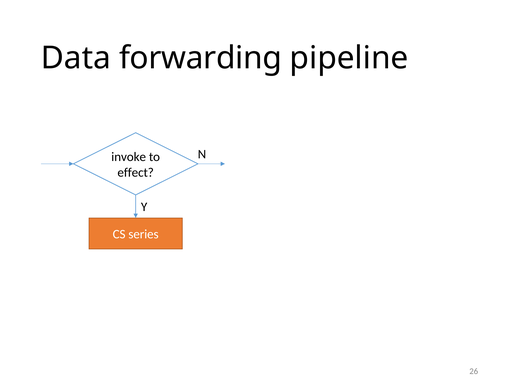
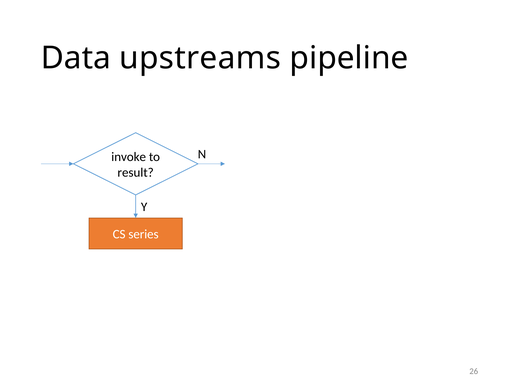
forwarding: forwarding -> upstreams
effect: effect -> result
